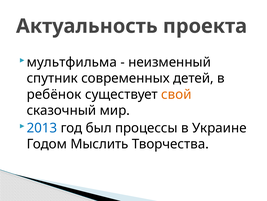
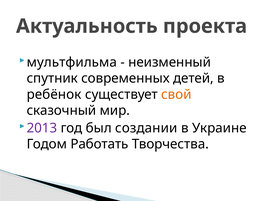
2013 colour: blue -> purple
процессы: процессы -> создании
Мыслить: Мыслить -> Работать
